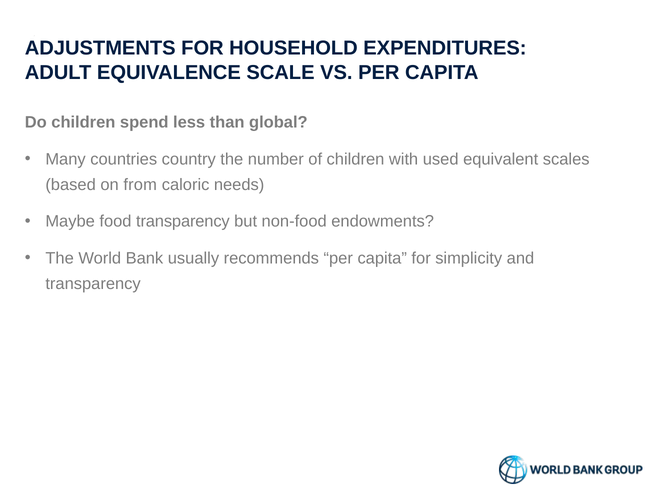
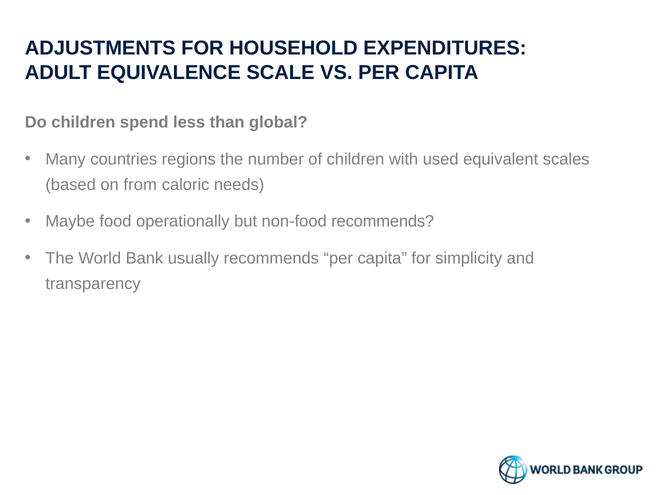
country: country -> regions
food transparency: transparency -> operationally
non-food endowments: endowments -> recommends
